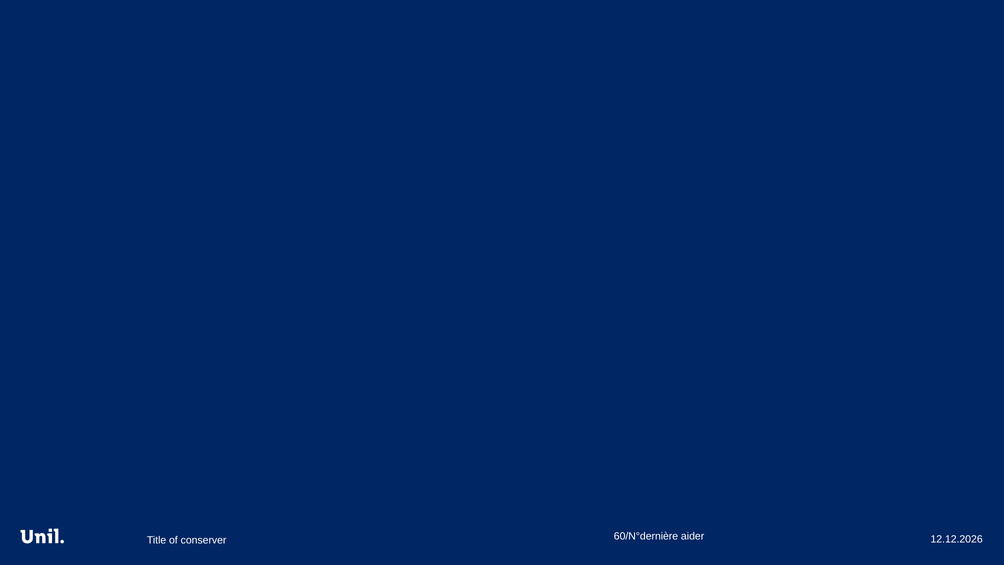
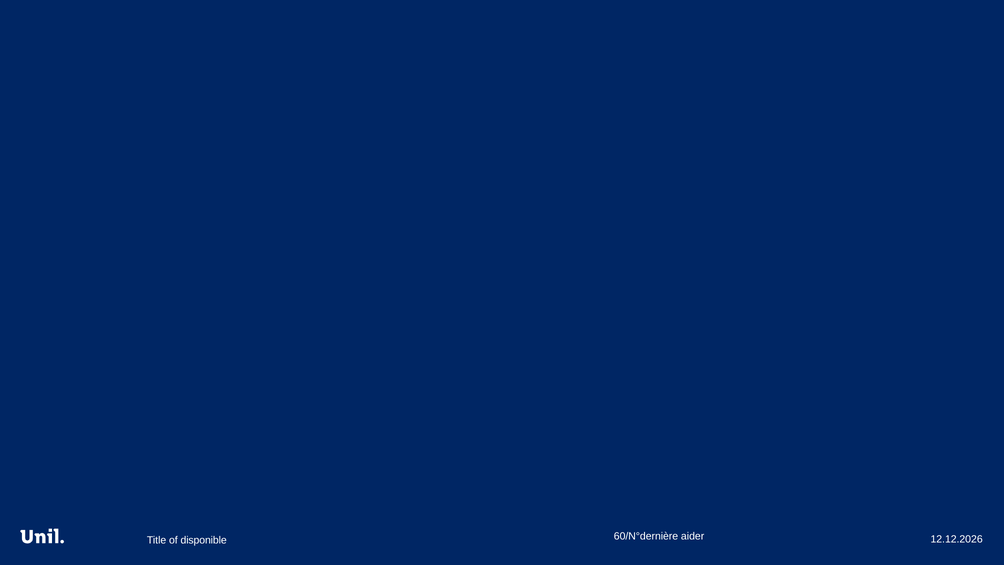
conserver: conserver -> disponible
